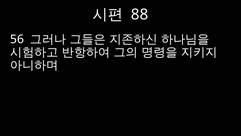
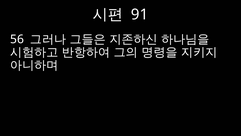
88: 88 -> 91
